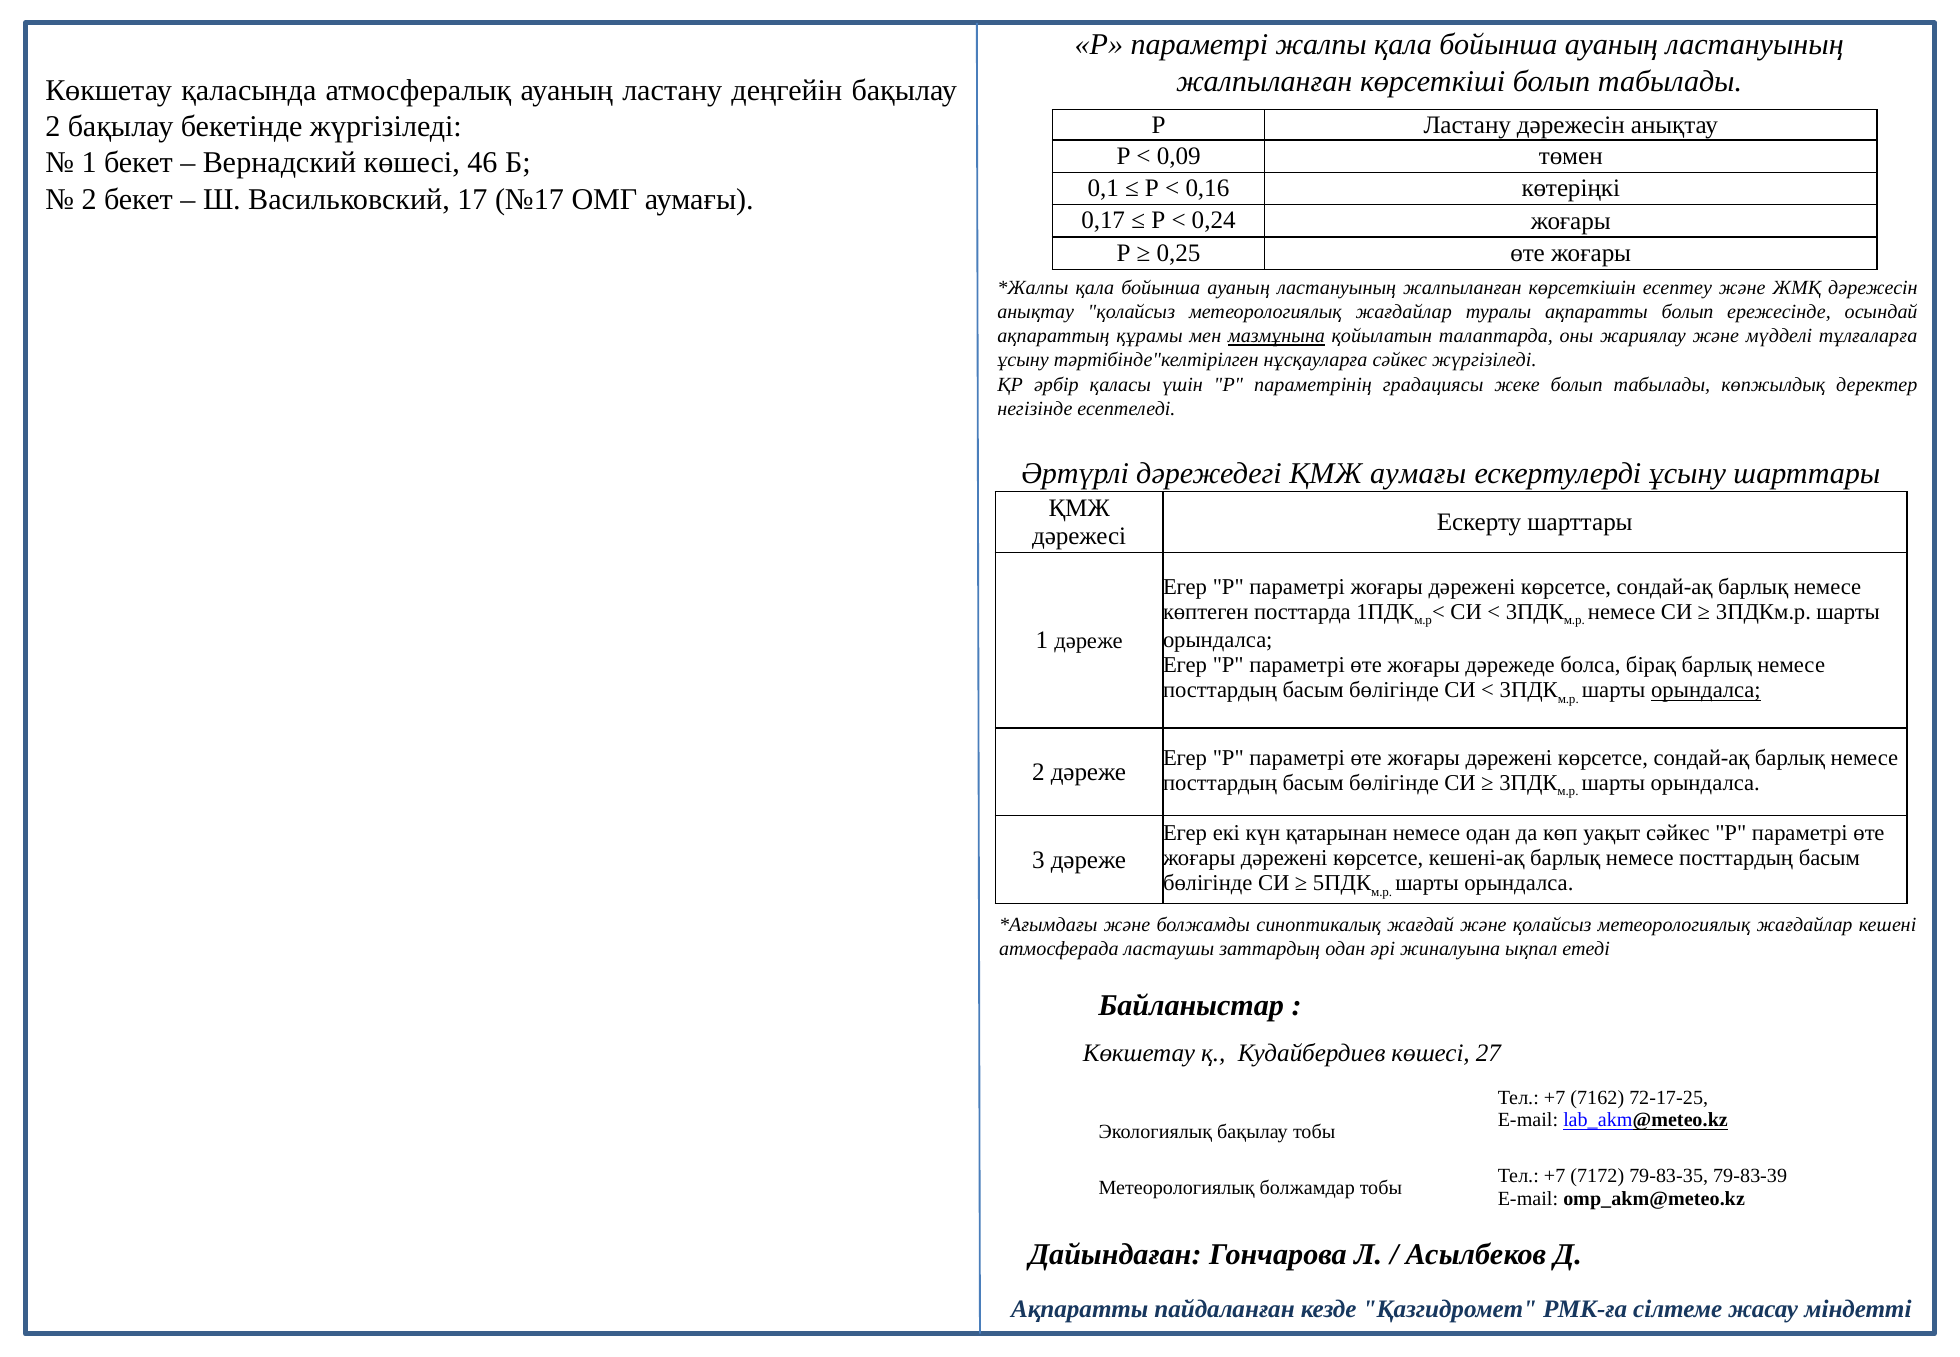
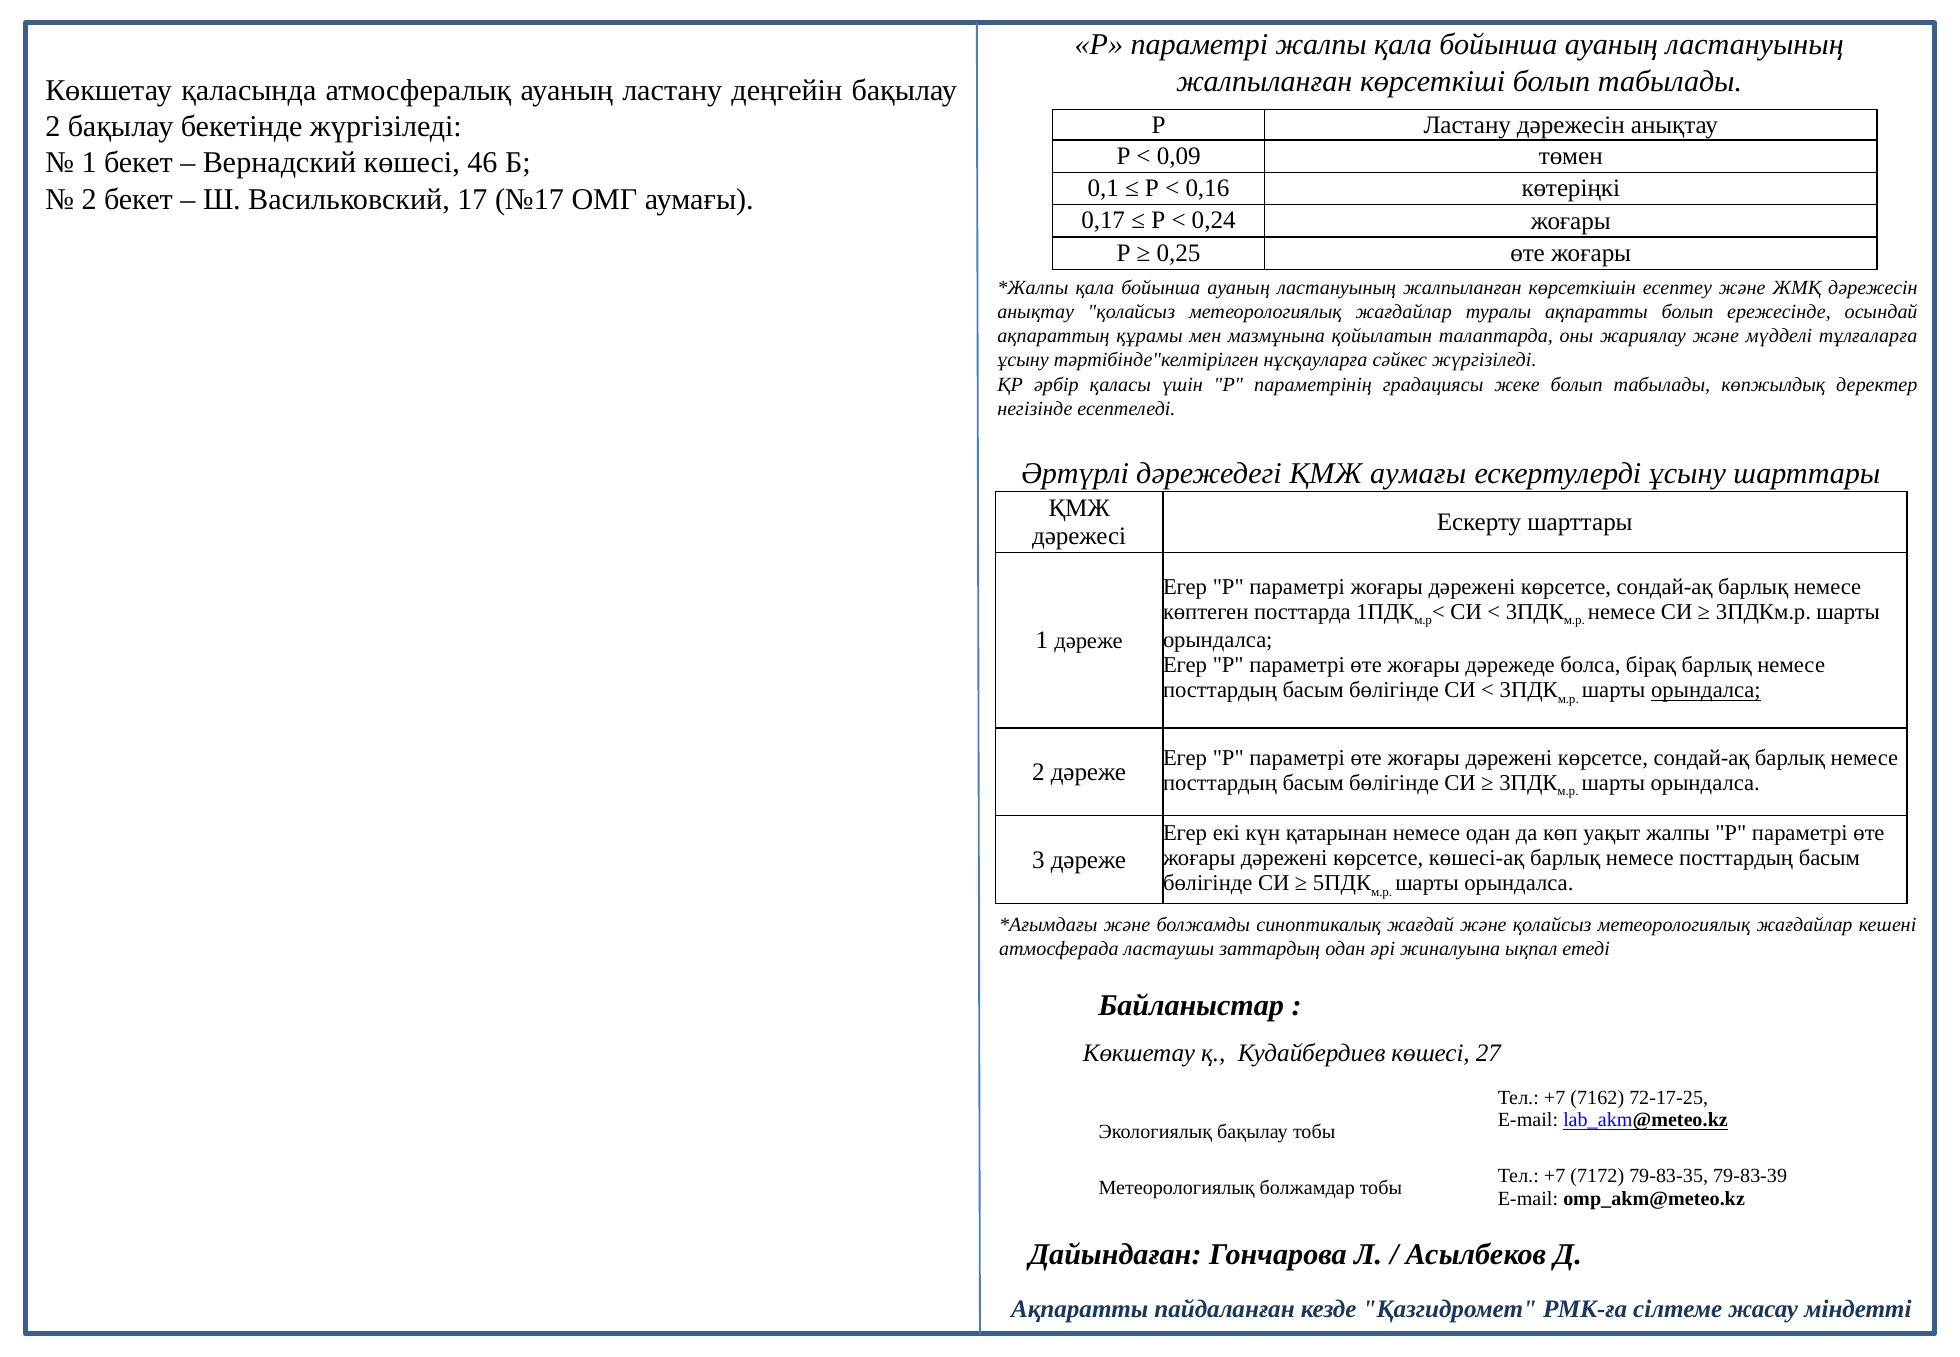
мазмұнына underline: present -> none
уақыт сәйкес: сәйкес -> жалпы
кешені-ақ: кешені-ақ -> көшесі-ақ
